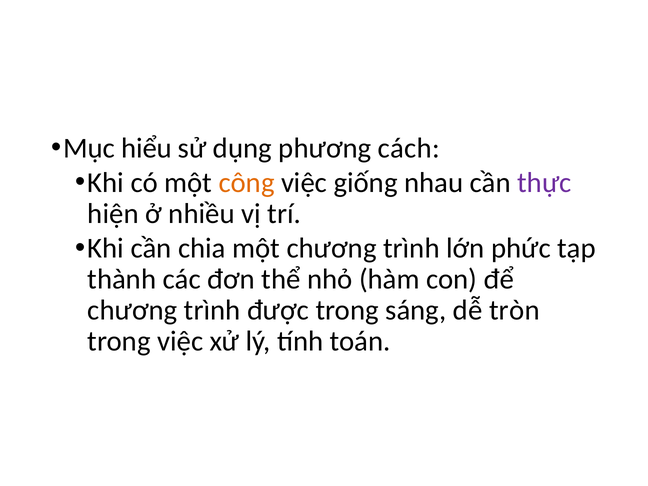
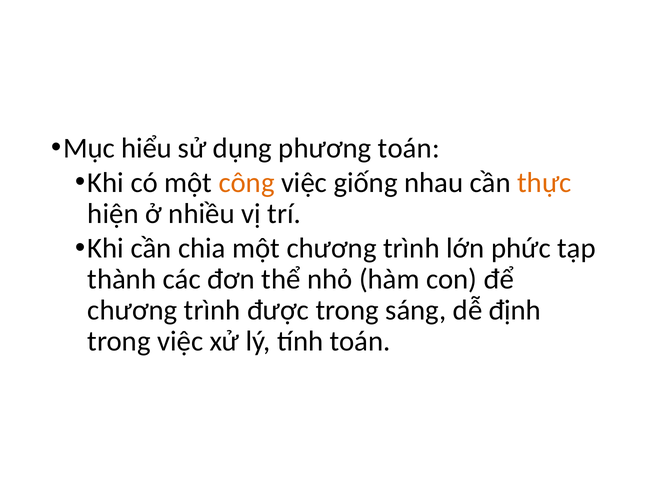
phương cách: cách -> toán
thực colour: purple -> orange
tròn: tròn -> định
